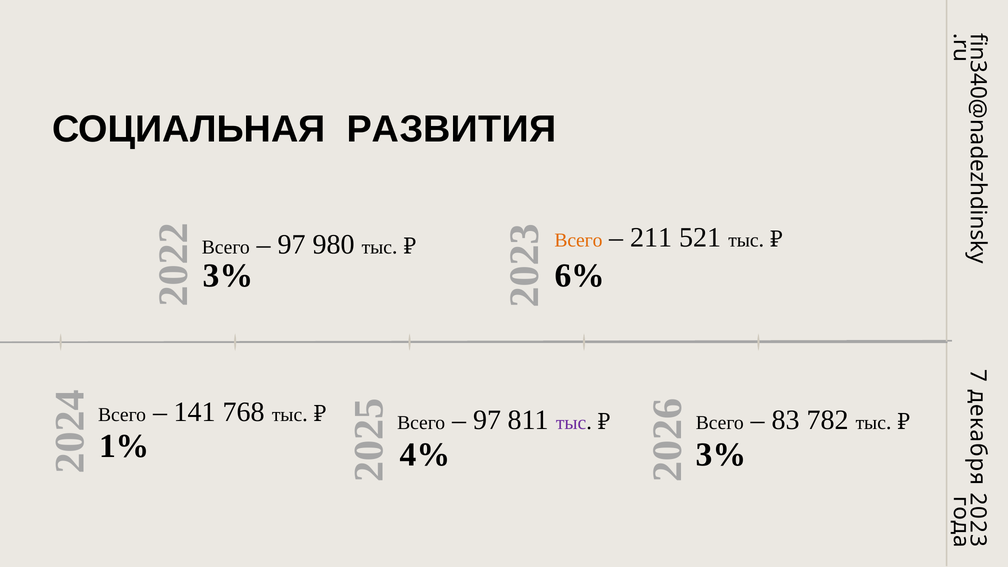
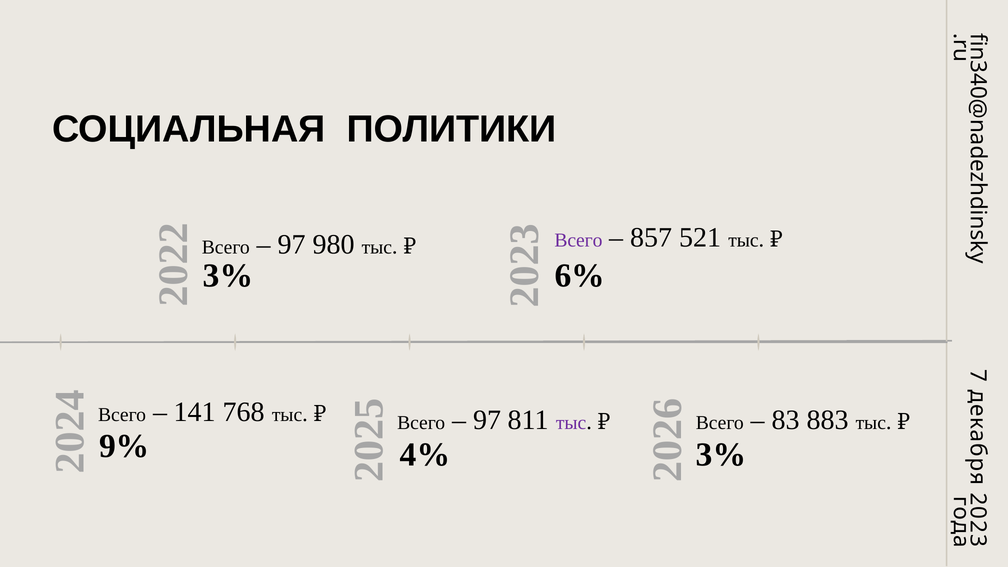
РАЗВИТИЯ: РАЗВИТИЯ -> ПОЛИТИКИ
Всего at (578, 240) colour: orange -> purple
211: 211 -> 857
782: 782 -> 883
1%: 1% -> 9%
